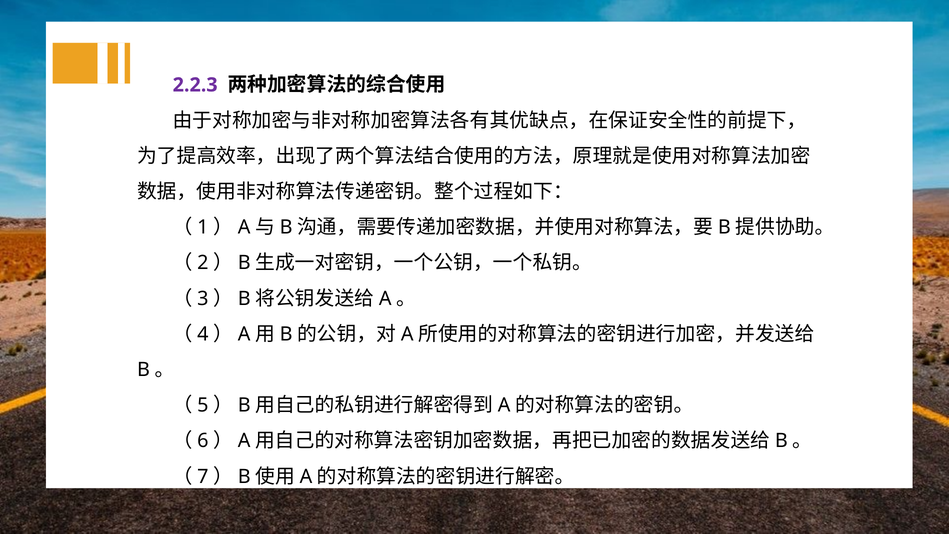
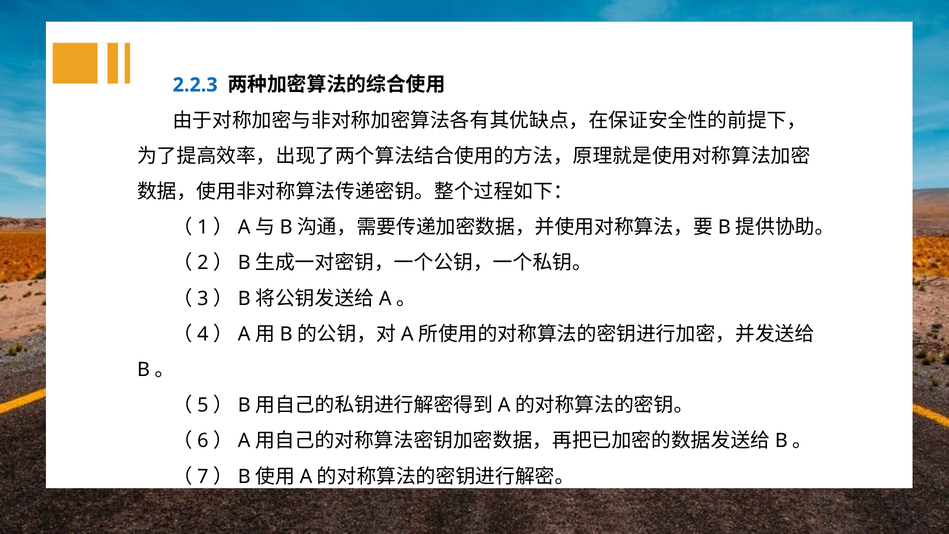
2.2.3 colour: purple -> blue
